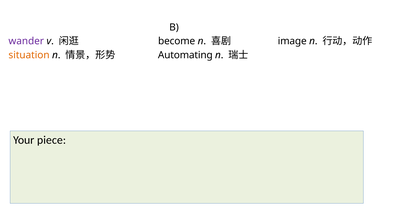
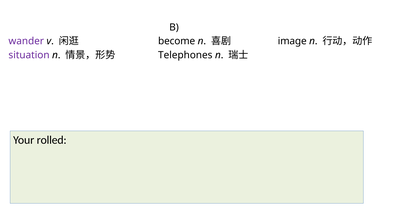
situation colour: orange -> purple
Automating: Automating -> Telephones
piece: piece -> rolled
